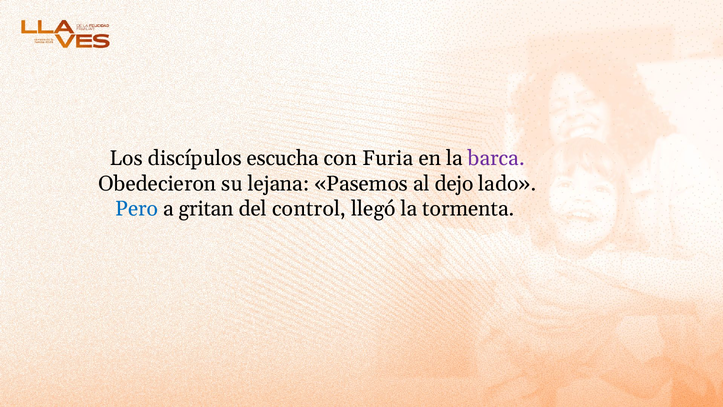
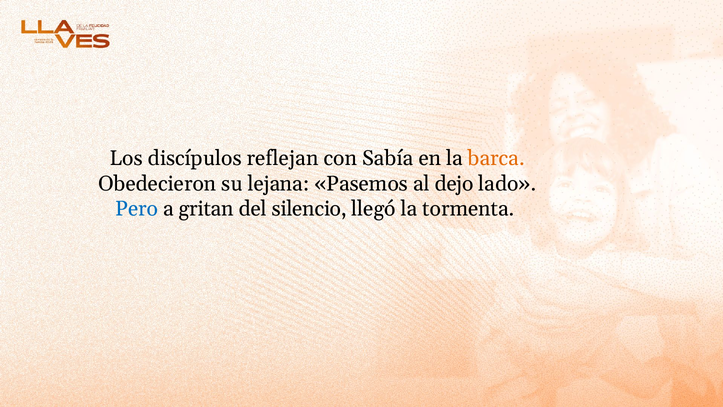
escucha: escucha -> reflejan
Furia: Furia -> Sabía
barca colour: purple -> orange
control: control -> silencio
